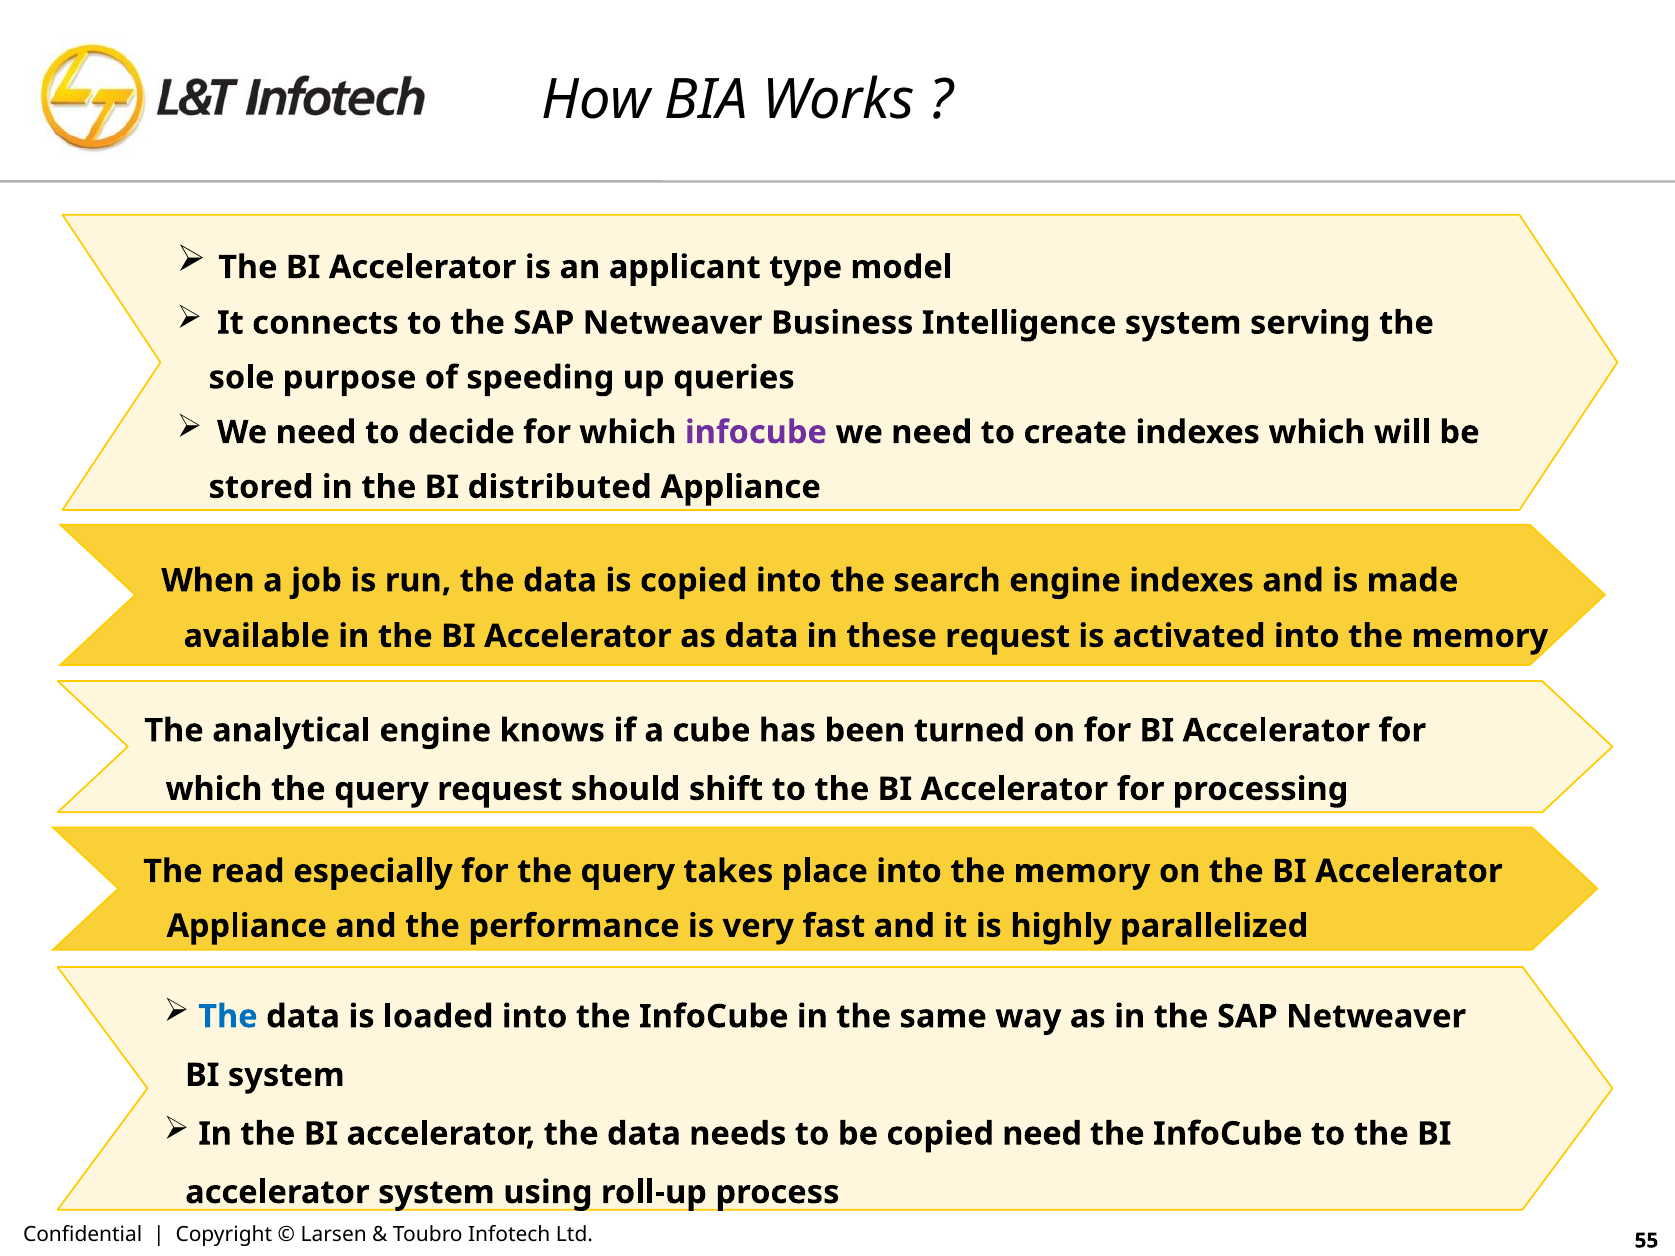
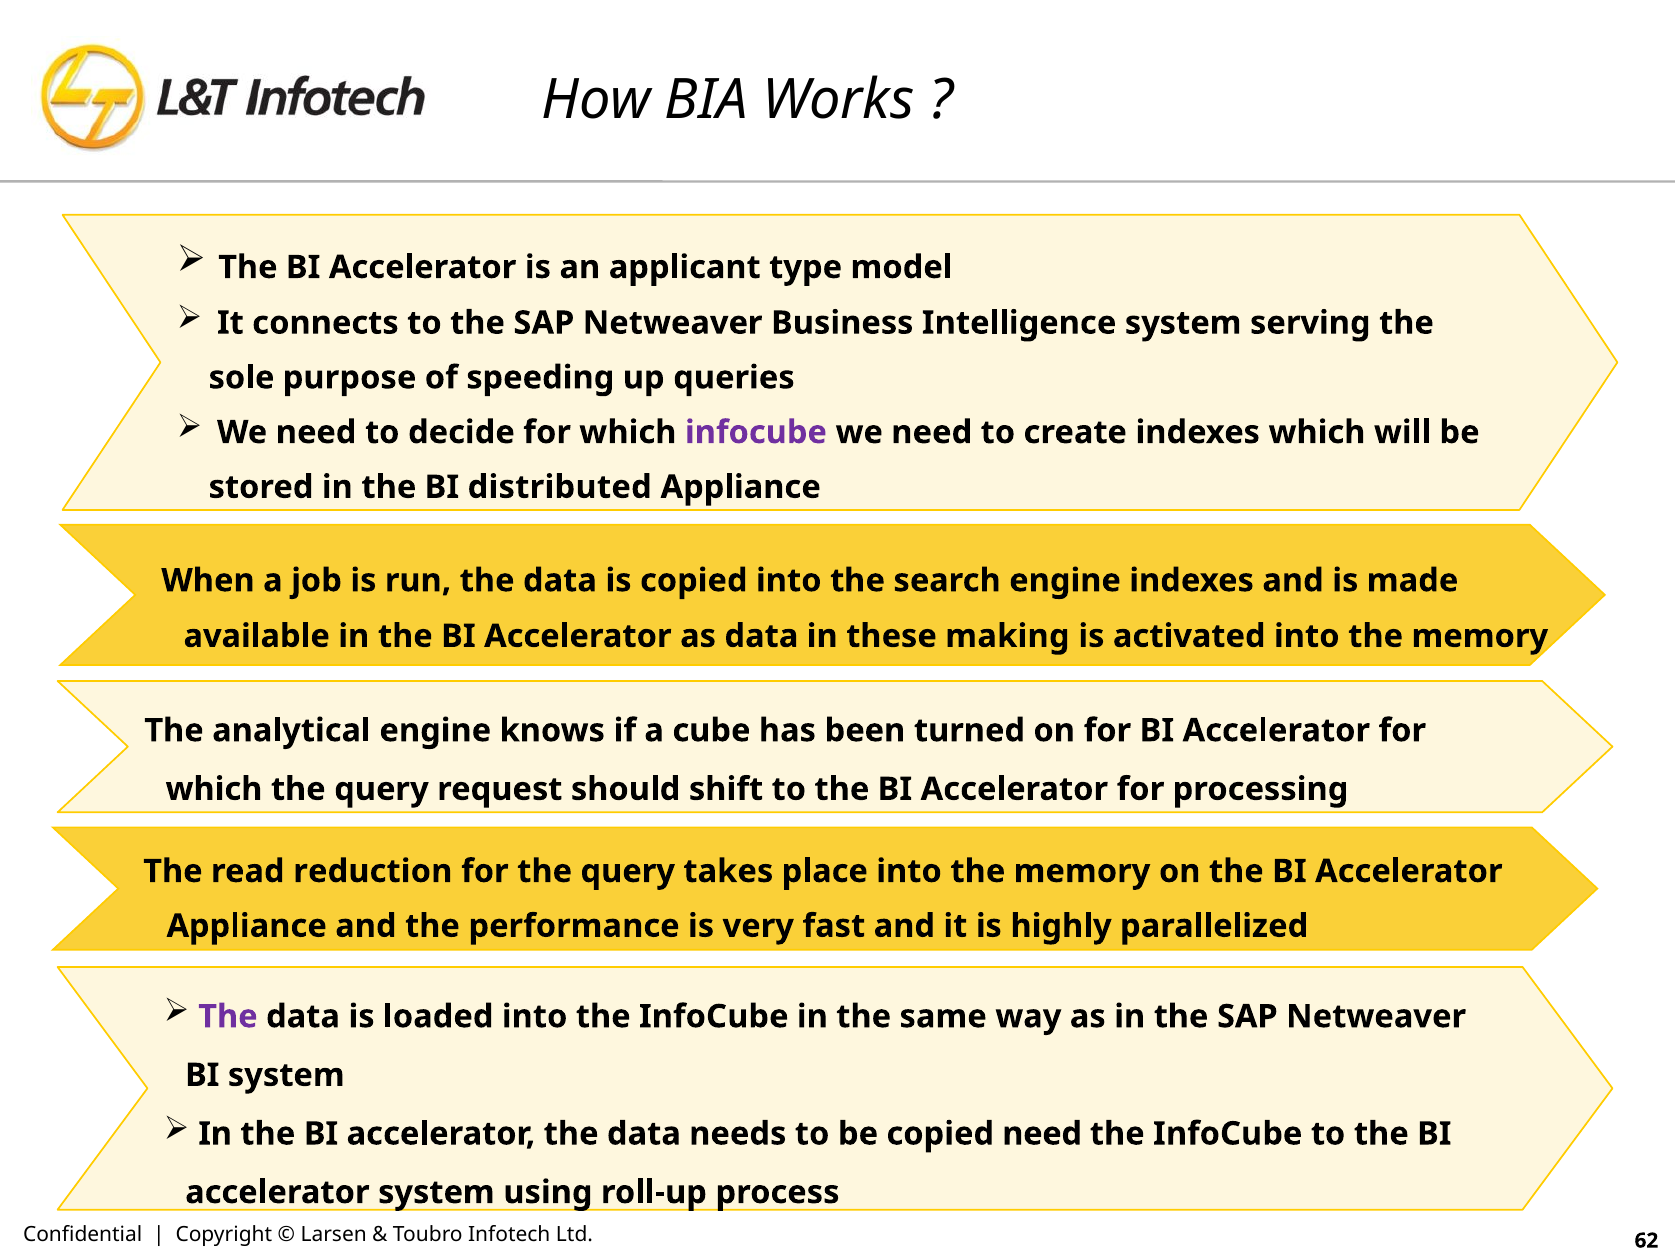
these request: request -> making
especially: especially -> reduction
The at (228, 1017) colour: blue -> purple
55: 55 -> 62
